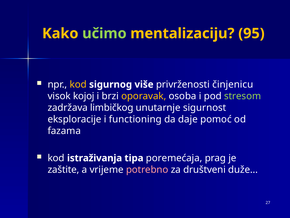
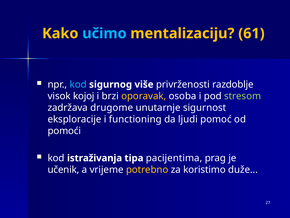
učimo colour: light green -> light blue
95: 95 -> 61
kod at (78, 84) colour: yellow -> light blue
činjenicu: činjenicu -> razdoblje
limbičkog: limbičkog -> drugome
daje: daje -> ljudi
fazama: fazama -> pomoći
poremećaja: poremećaja -> pacijentima
zaštite: zaštite -> učenik
potrebno colour: pink -> yellow
društveni: društveni -> koristimo
